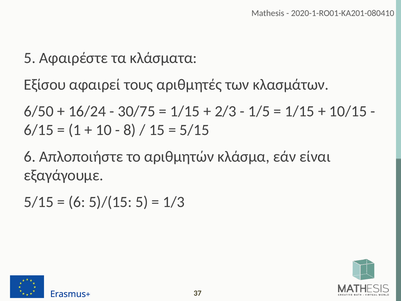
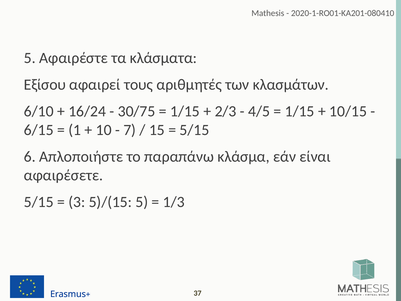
6/50: 6/50 -> 6/10
1/5: 1/5 -> 4/5
8: 8 -> 7
αριθμητών: αριθμητών -> παραπάνω
εξαγάγουμε: εξαγάγουμε -> αφαιρέσετε
6 at (77, 202): 6 -> 3
